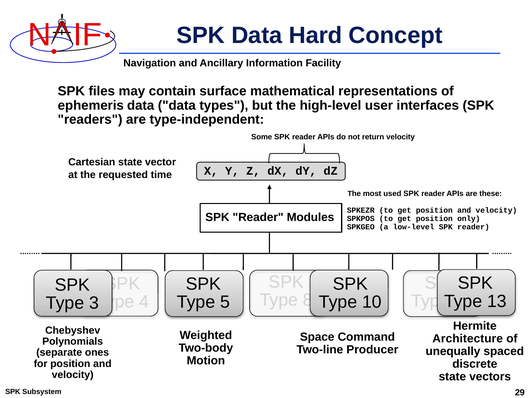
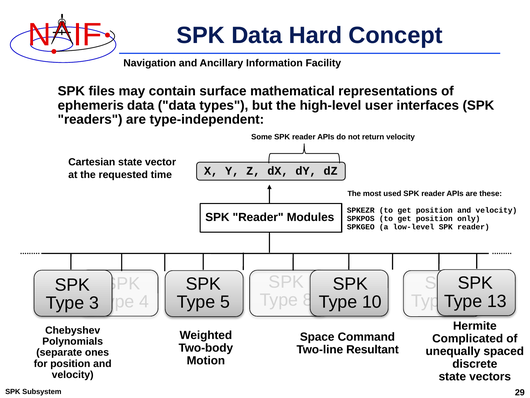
Architecture: Architecture -> Complicated
Producer: Producer -> Resultant
